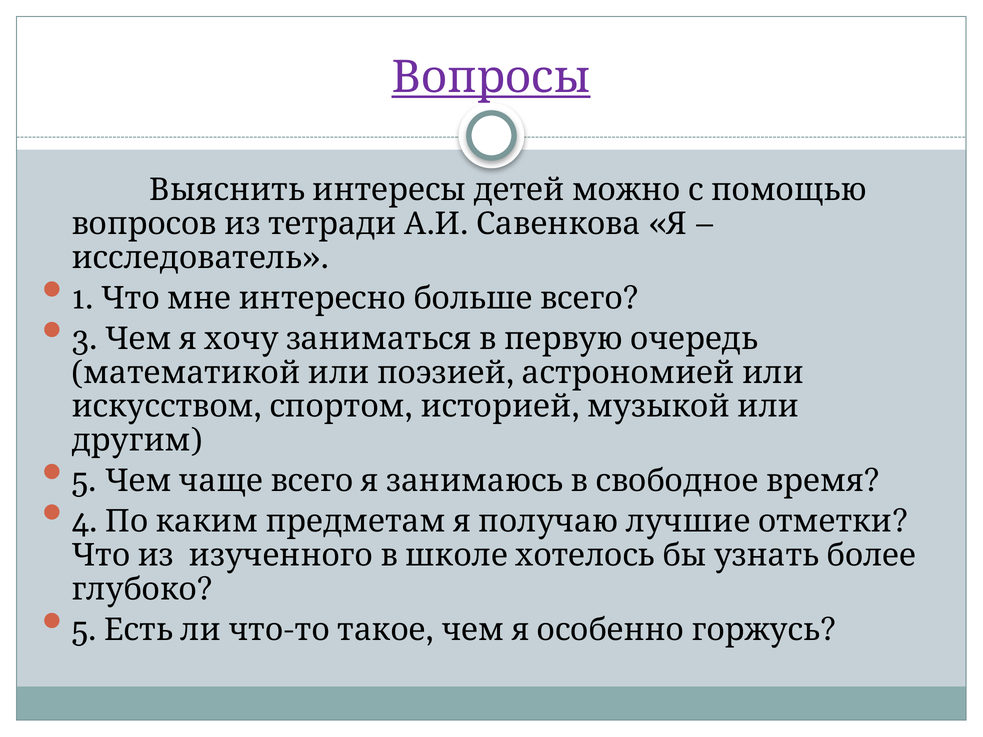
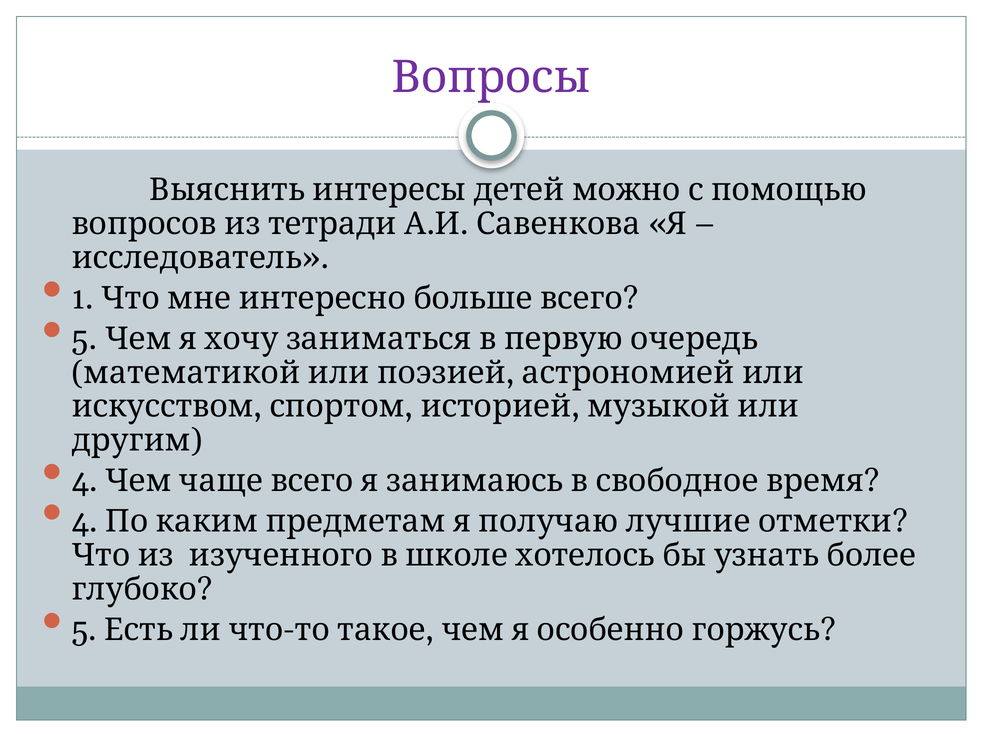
Вопросы underline: present -> none
3 at (85, 339): 3 -> 5
5 at (84, 481): 5 -> 4
